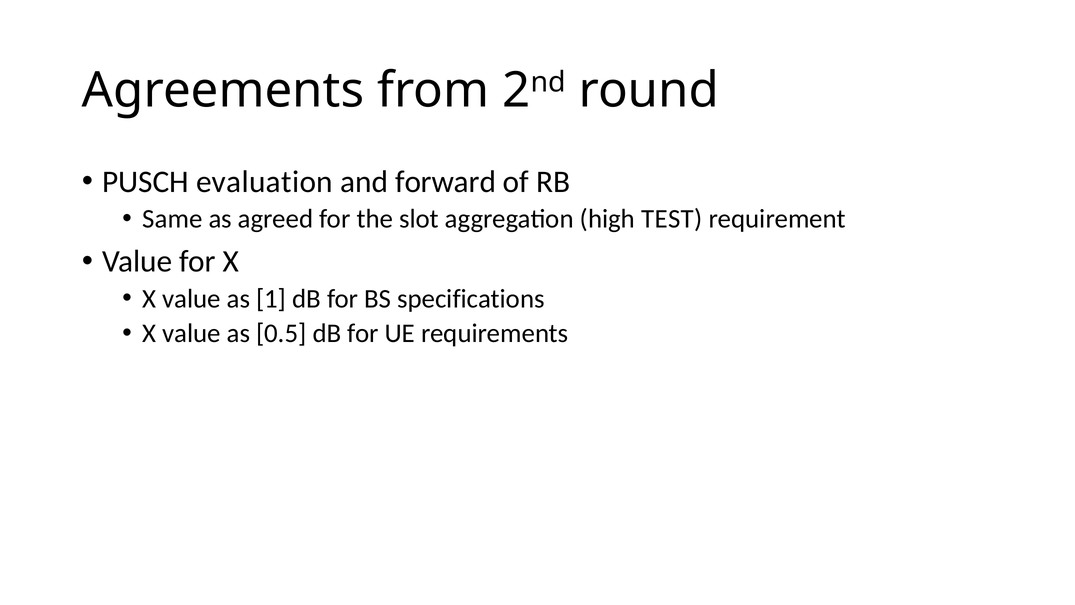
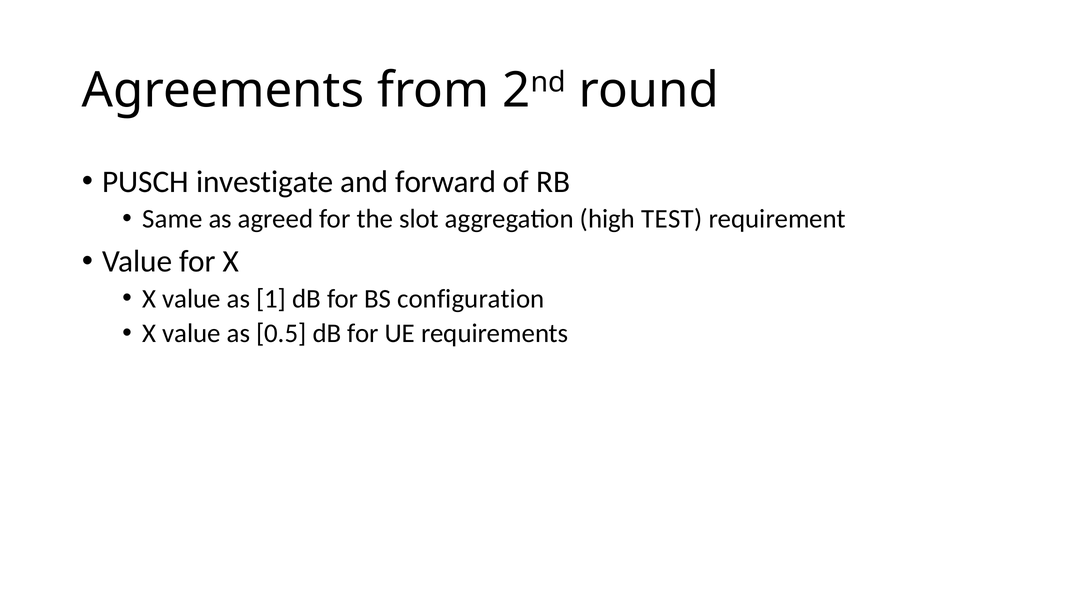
evaluation: evaluation -> investigate
specifications: specifications -> configuration
